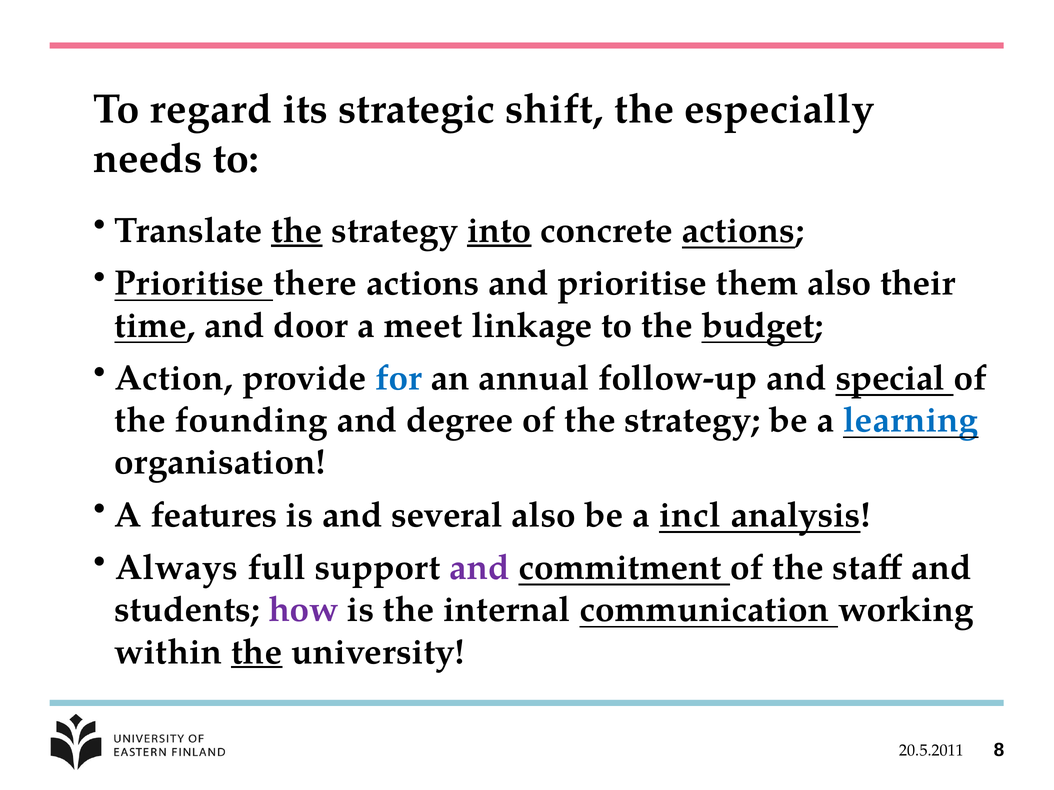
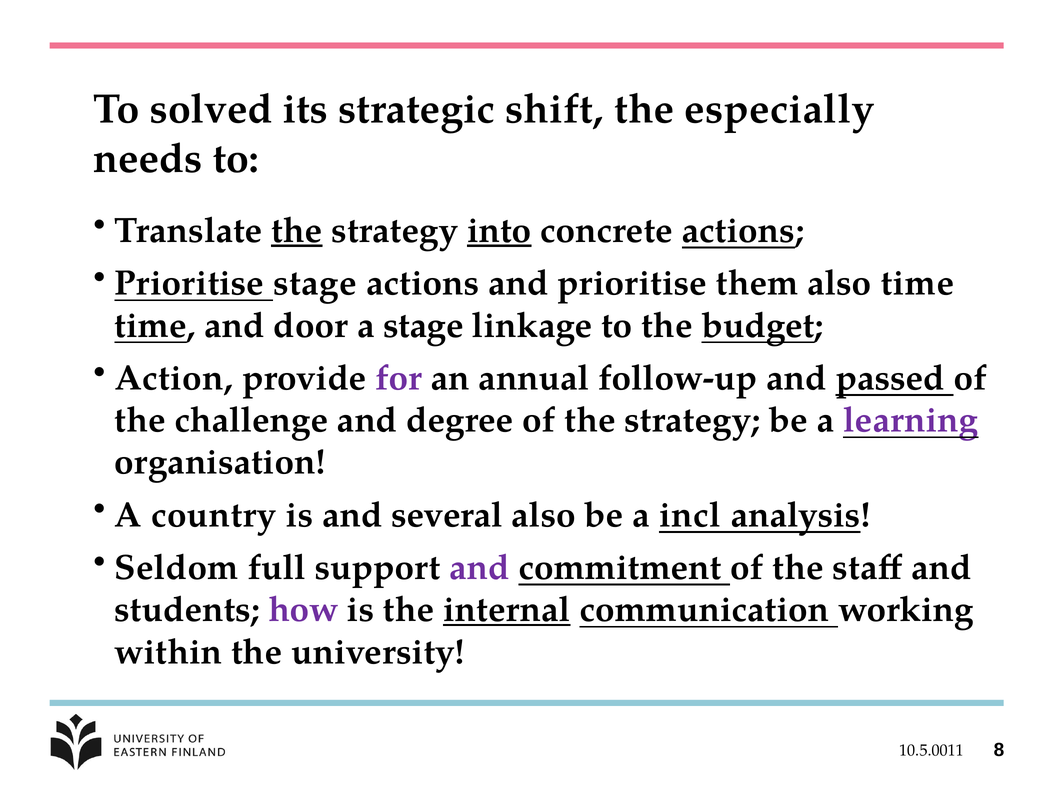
regard: regard -> solved
Prioritise there: there -> stage
also their: their -> time
a meet: meet -> stage
for colour: blue -> purple
special: special -> passed
founding: founding -> challenge
learning colour: blue -> purple
features: features -> country
Always: Always -> Seldom
internal underline: none -> present
the at (257, 652) underline: present -> none
20.5.2011: 20.5.2011 -> 10.5.0011
